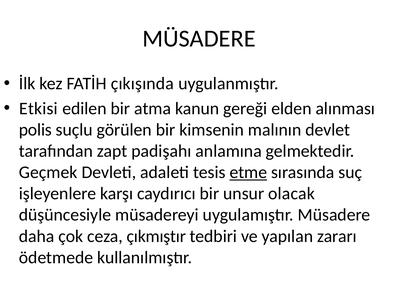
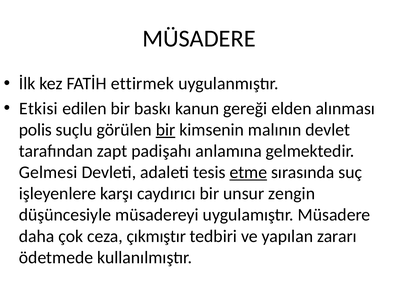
çıkışında: çıkışında -> ettirmek
atma: atma -> baskı
bir at (166, 130) underline: none -> present
Geçmek: Geçmek -> Gelmesi
olacak: olacak -> zengin
